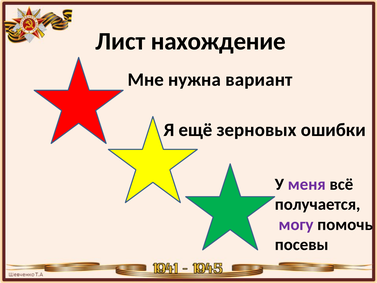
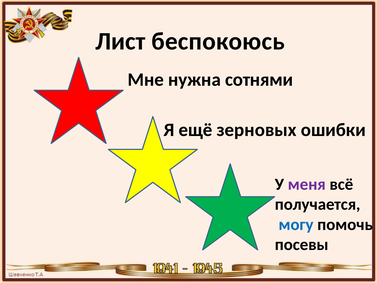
нахождение: нахождение -> беспокоюсь
вариант: вариант -> сотнями
могу colour: purple -> blue
